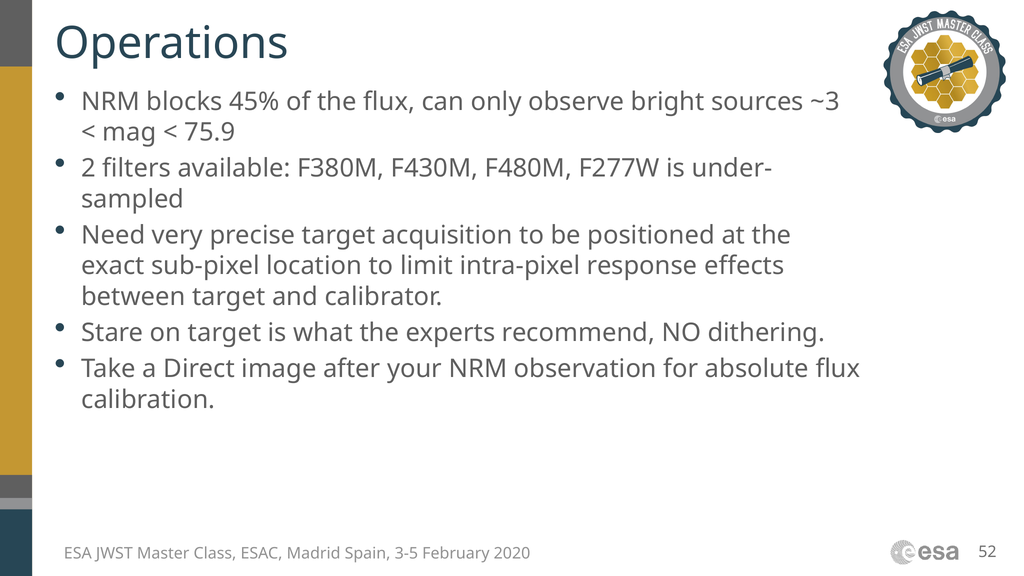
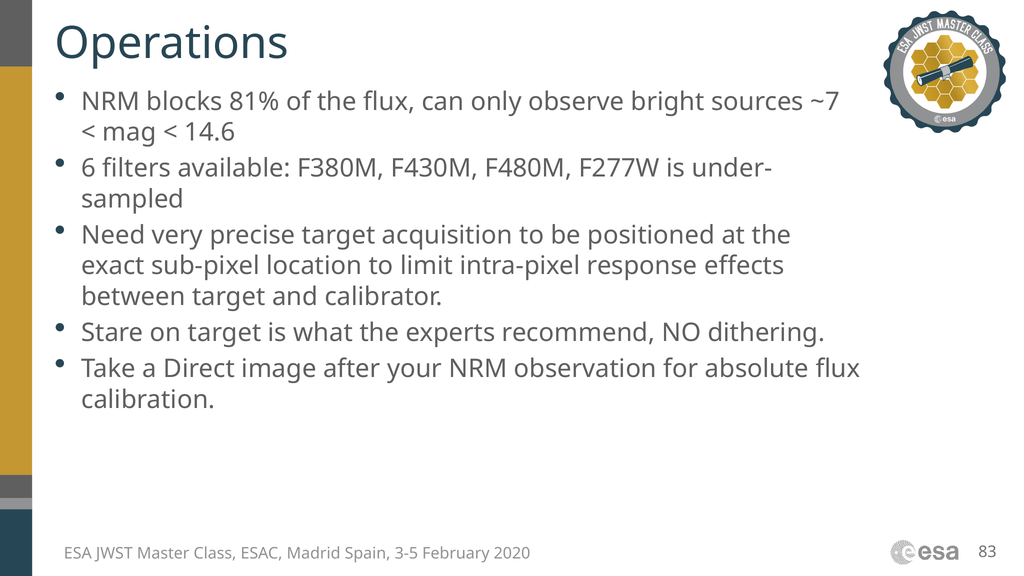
45%: 45% -> 81%
~3: ~3 -> ~7
75.9: 75.9 -> 14.6
2: 2 -> 6
52: 52 -> 83
